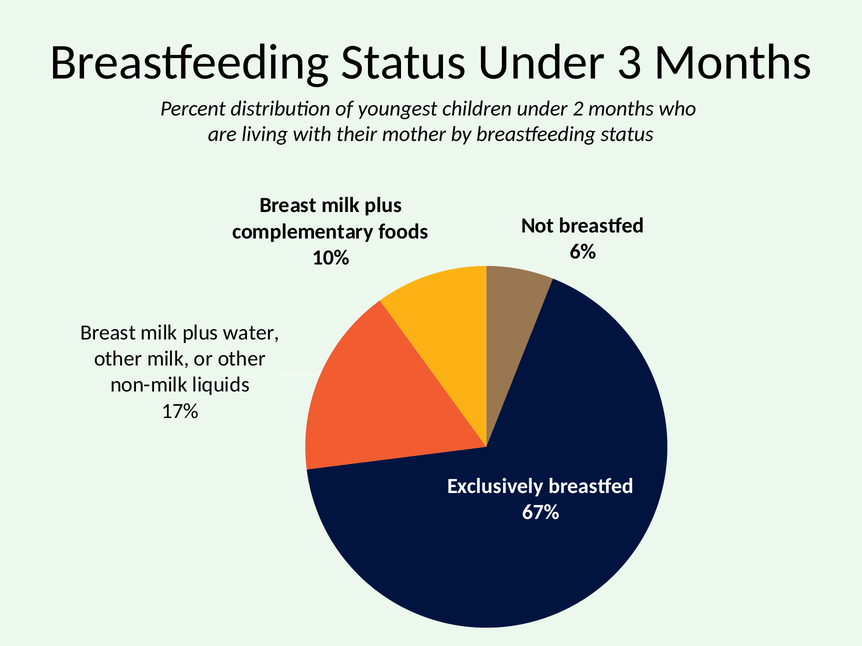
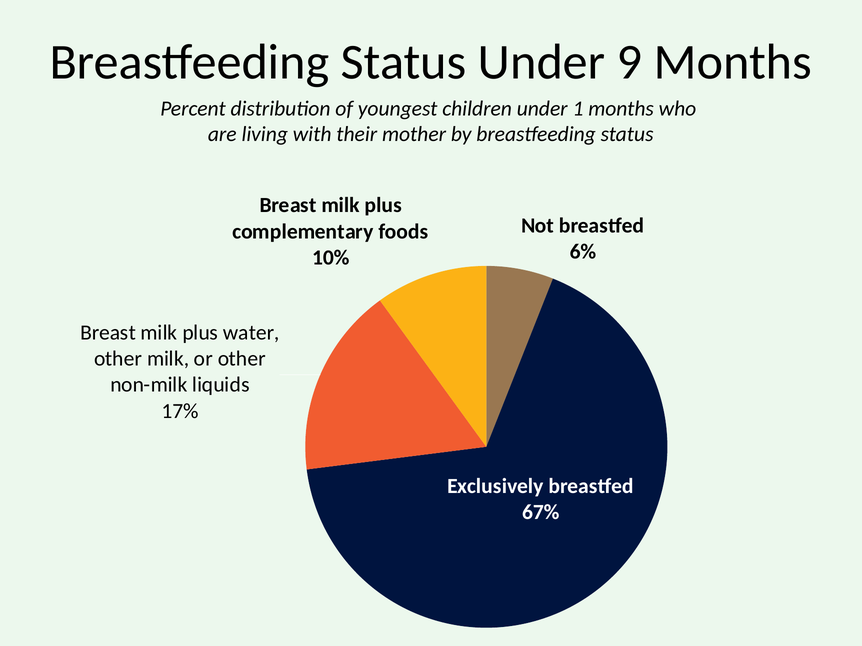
3: 3 -> 9
2: 2 -> 1
